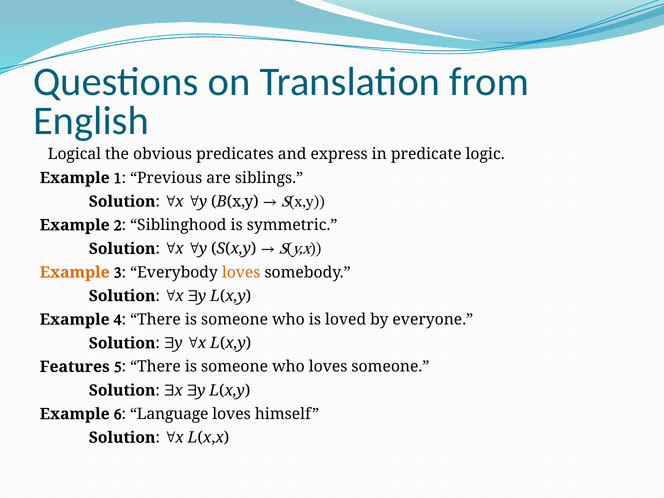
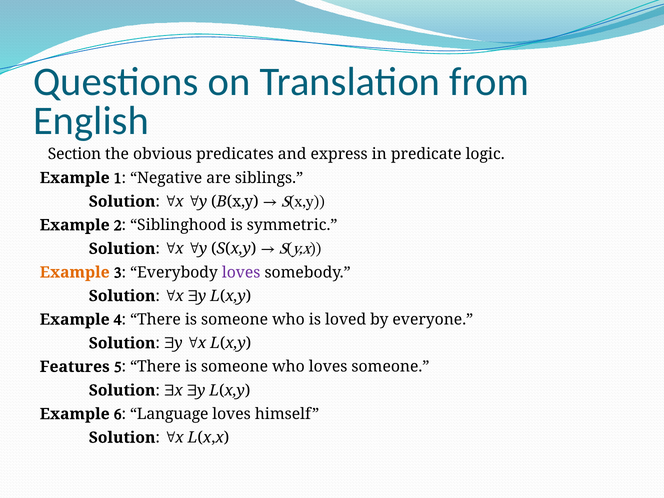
Logical: Logical -> Section
Previous: Previous -> Negative
loves at (241, 272) colour: orange -> purple
